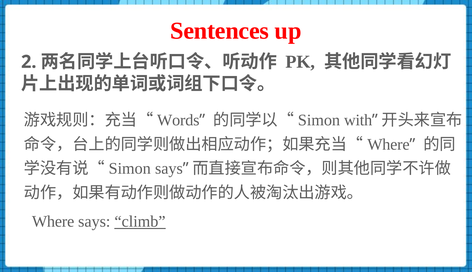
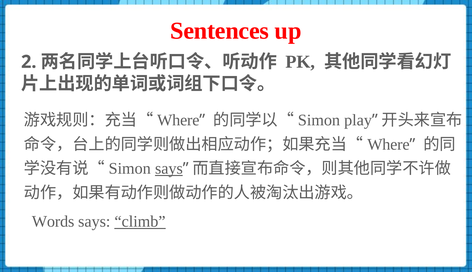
Words at (178, 120): Words -> Where
with: with -> play
says at (169, 168) underline: none -> present
Where at (53, 221): Where -> Words
